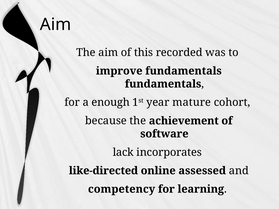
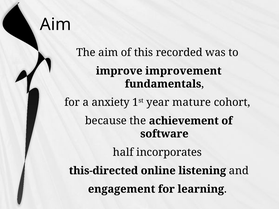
improve fundamentals: fundamentals -> improvement
enough: enough -> anxiety
lack: lack -> half
like-directed: like-directed -> this-directed
assessed: assessed -> listening
competency: competency -> engagement
